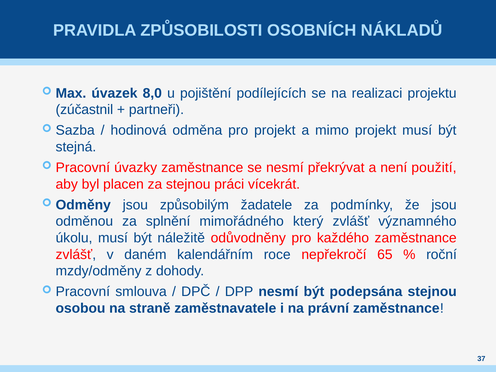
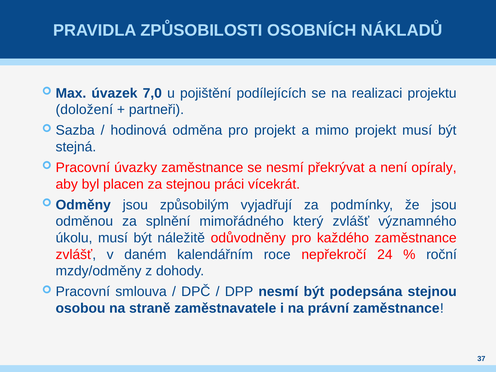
8,0: 8,0 -> 7,0
zúčastnil: zúčastnil -> doložení
použití: použití -> opíraly
žadatele: žadatele -> vyjadřují
65: 65 -> 24
